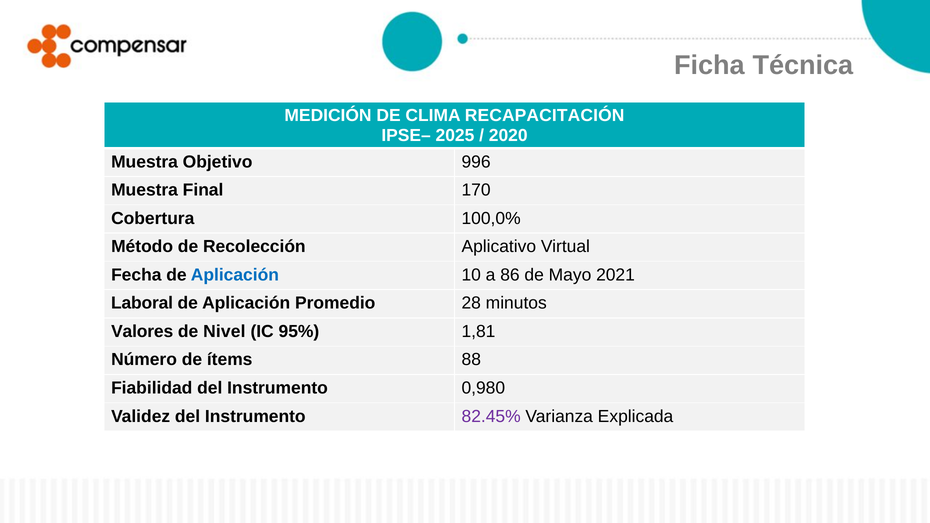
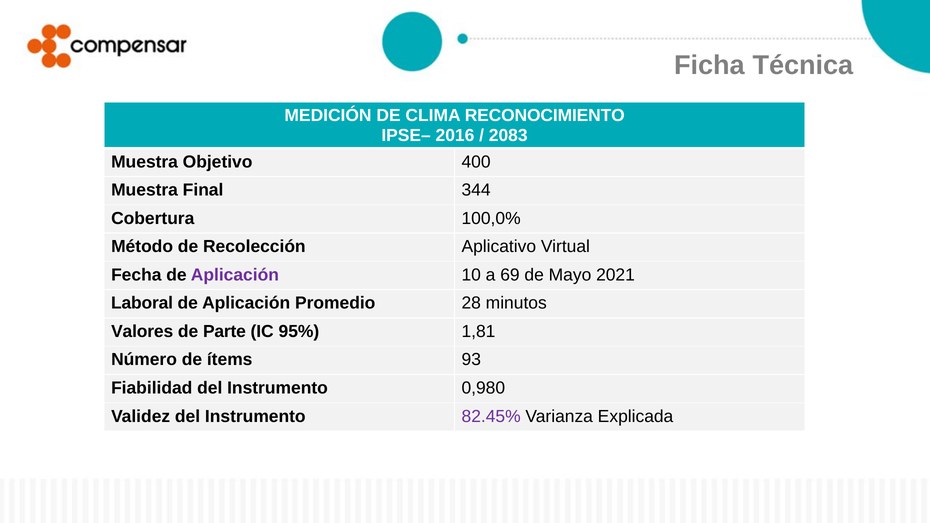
RECAPACITACIÓN: RECAPACITACIÓN -> RECONOCIMIENTO
2025: 2025 -> 2016
2020: 2020 -> 2083
996: 996 -> 400
170: 170 -> 344
Aplicación at (235, 275) colour: blue -> purple
86: 86 -> 69
Nivel: Nivel -> Parte
88: 88 -> 93
